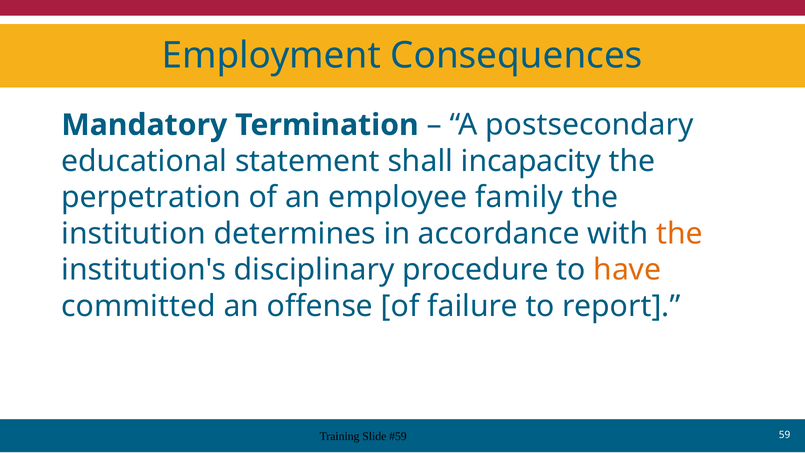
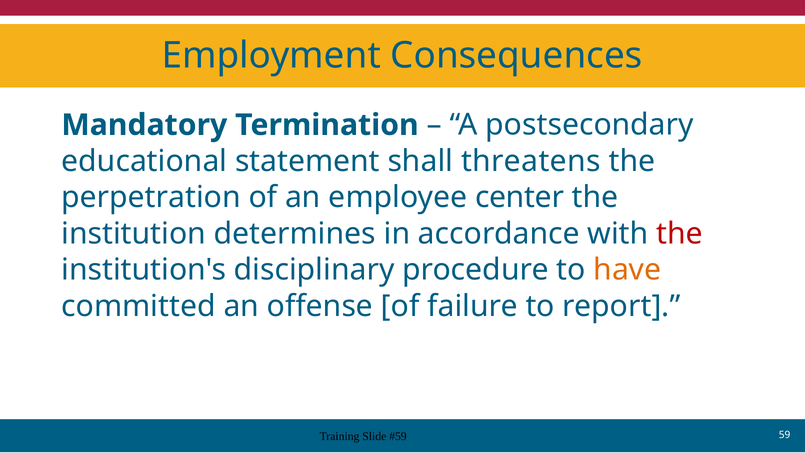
incapacity: incapacity -> threatens
family: family -> center
the at (680, 234) colour: orange -> red
